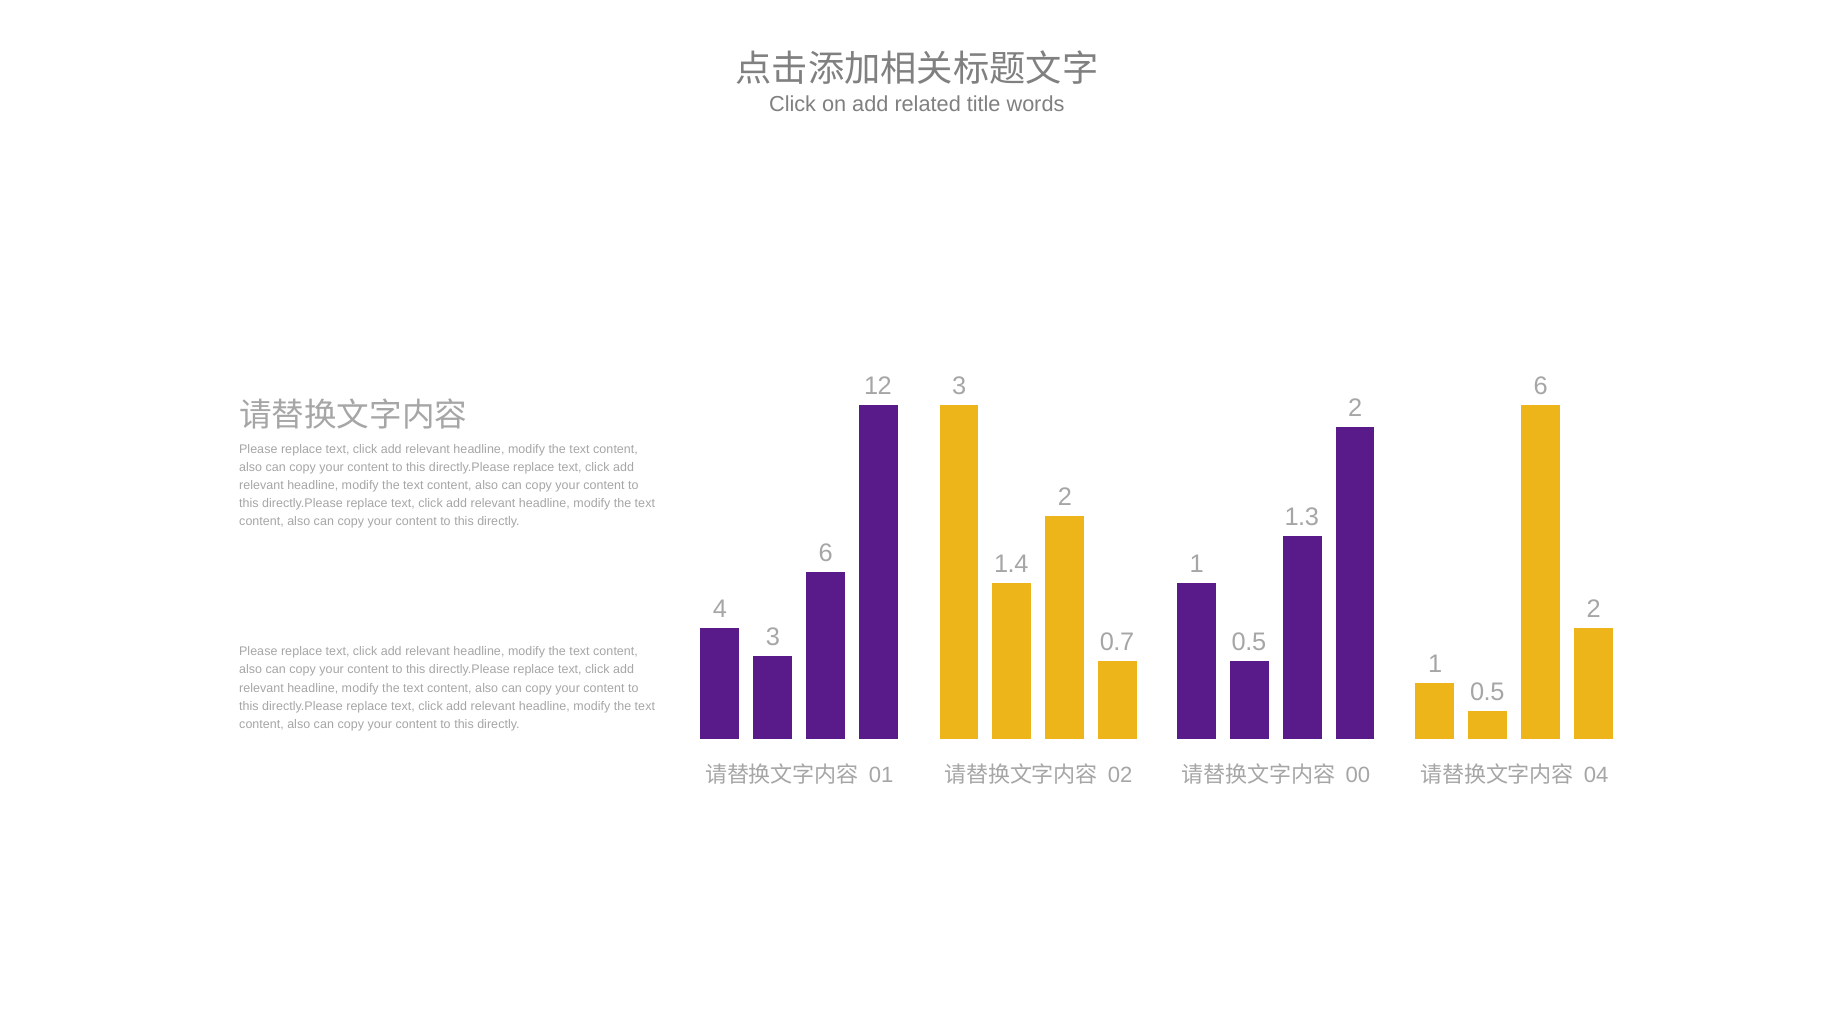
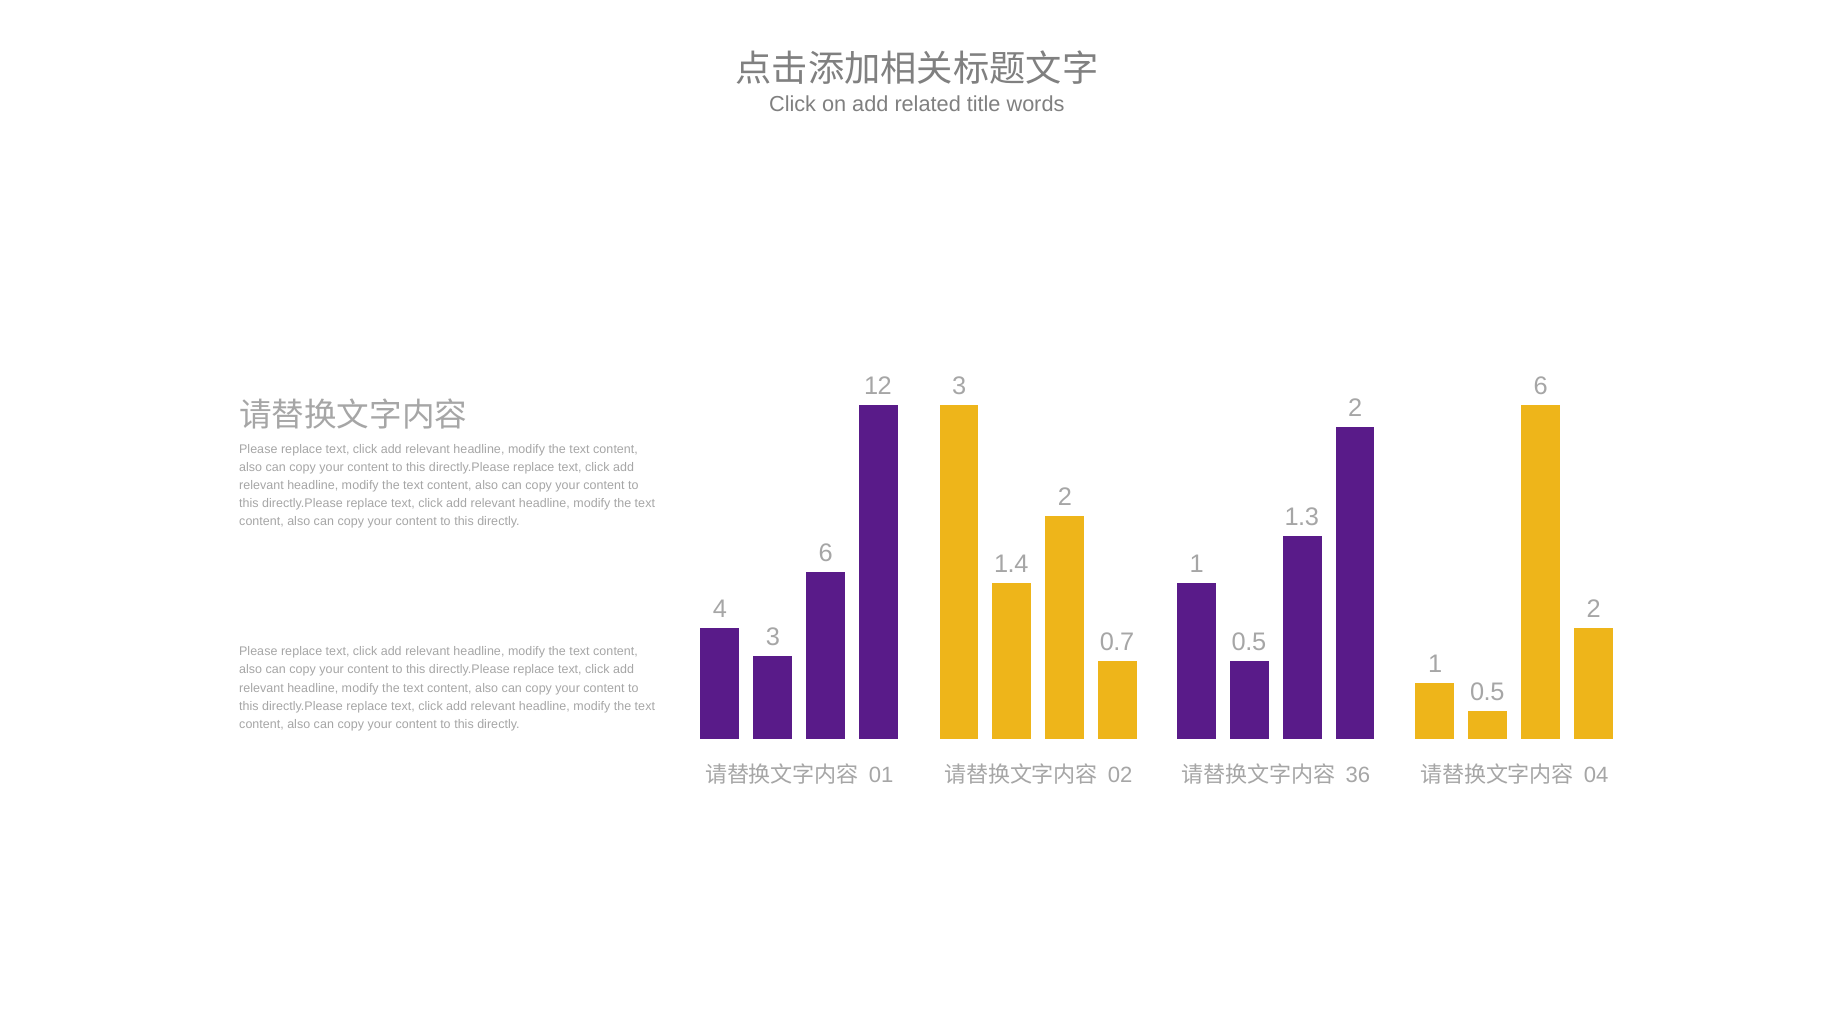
00: 00 -> 36
